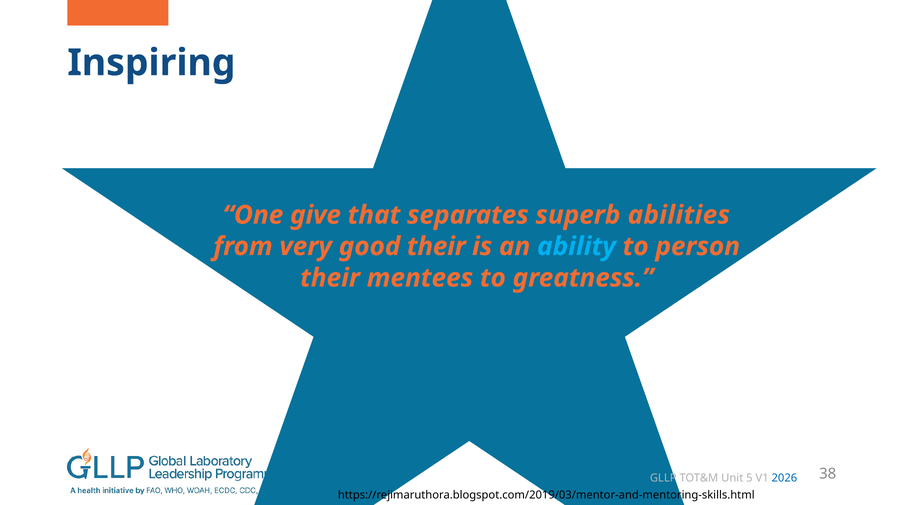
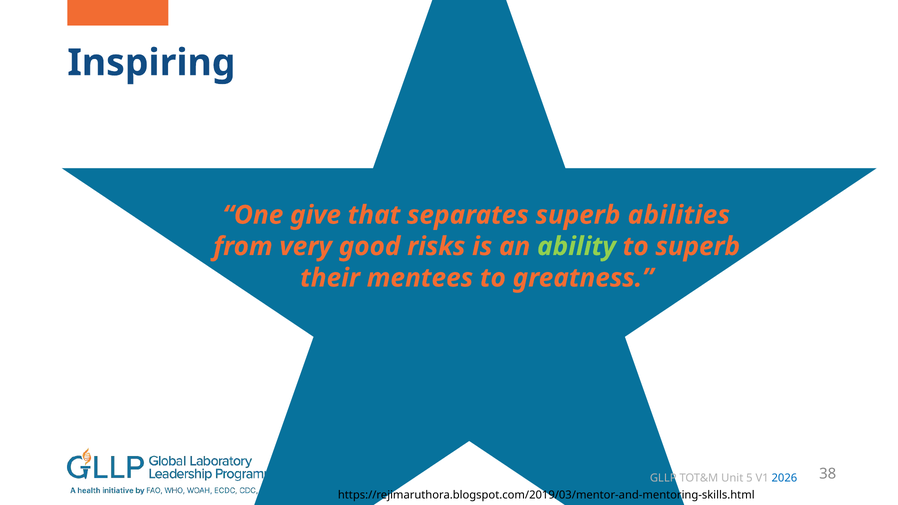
good their: their -> risks
ability colour: light blue -> light green
to person: person -> superb
